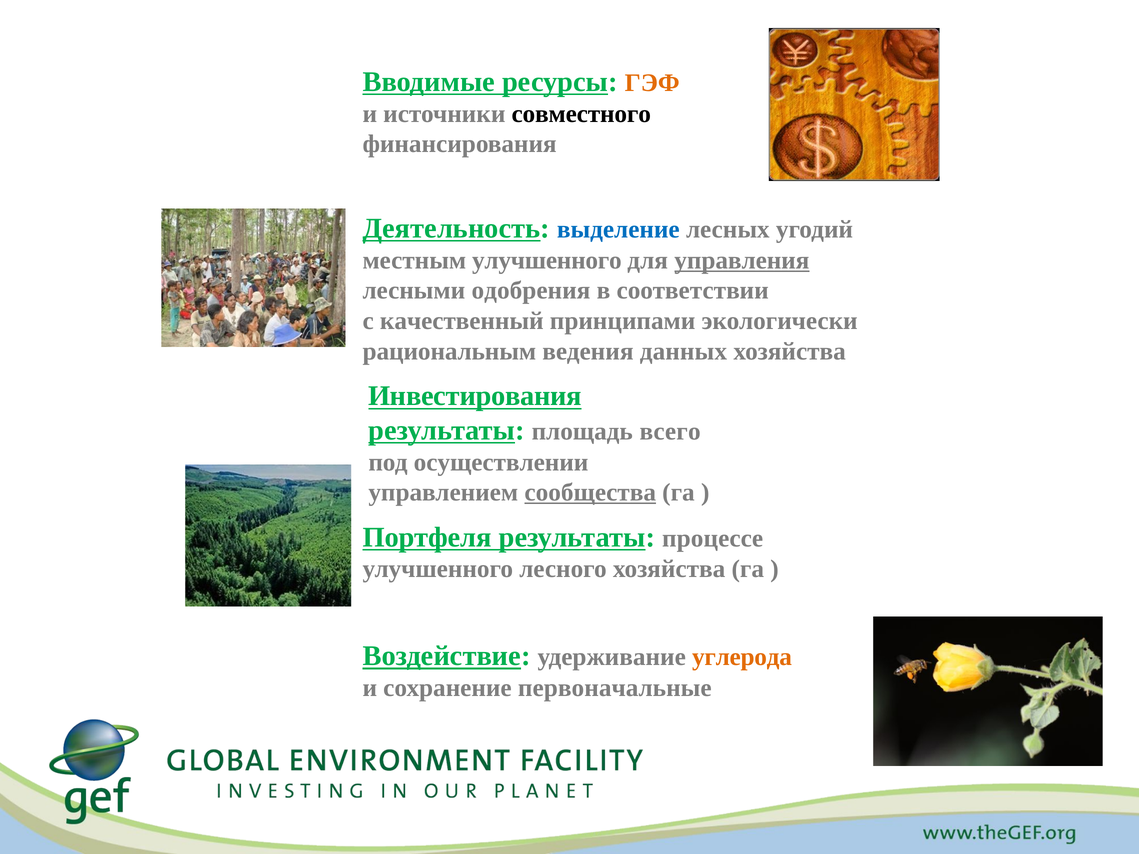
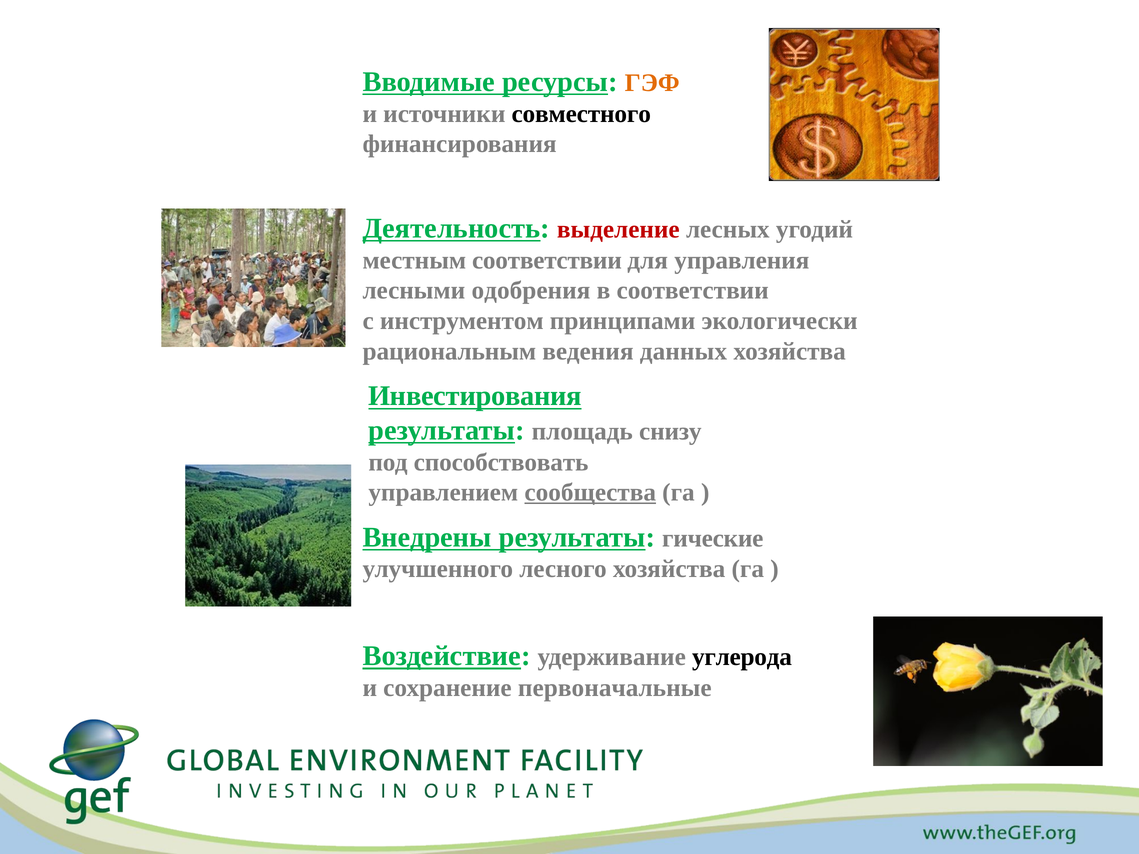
выделение colour: blue -> red
местным улучшенного: улучшенного -> соответствии
управления underline: present -> none
качественный: качественный -> инструментом
всего: всего -> снизу
осуществлении: осуществлении -> способствовать
Портфеля: Портфеля -> Внедрены
процессе: процессе -> гические
углерода colour: orange -> black
